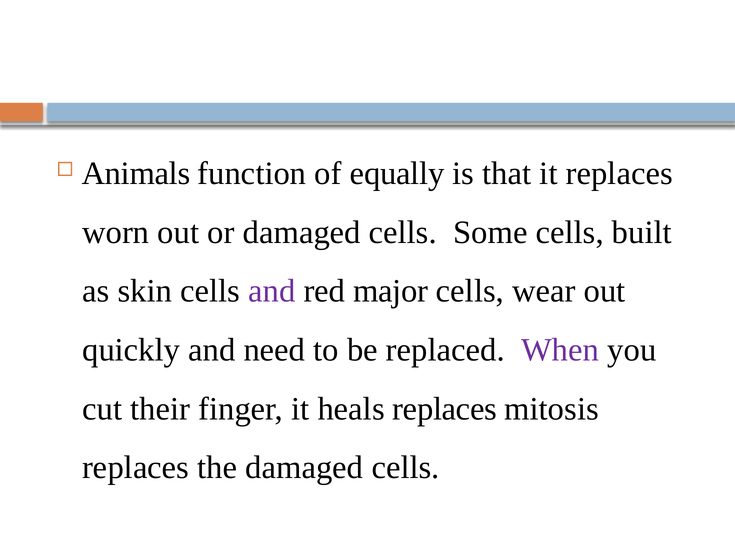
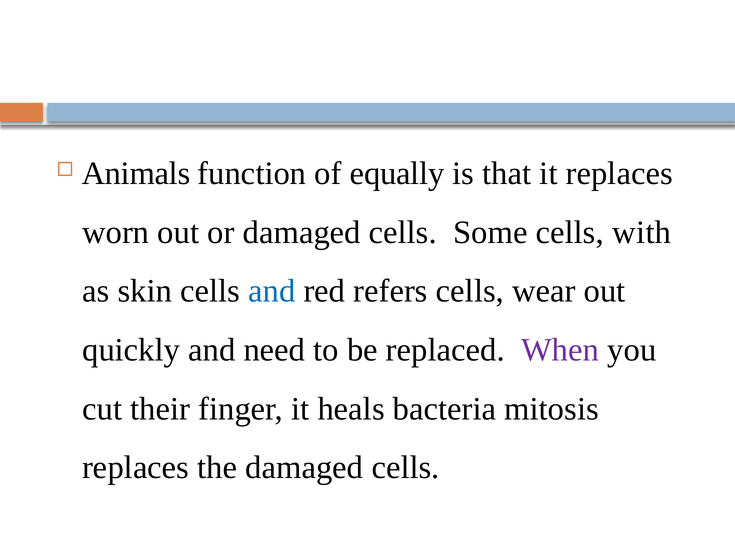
built: built -> with
and at (272, 291) colour: purple -> blue
major: major -> refers
heals replaces: replaces -> bacteria
